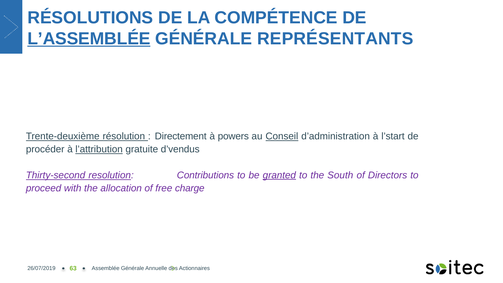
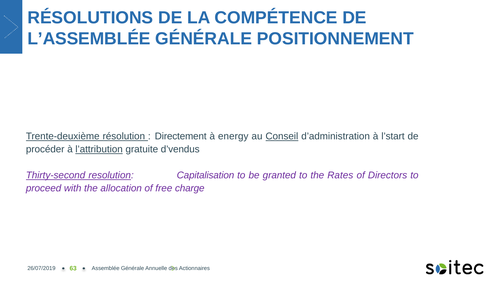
L’ASSEMBLÉE underline: present -> none
REPRÉSENTANTS: REPRÉSENTANTS -> POSITIONNEMENT
powers: powers -> energy
Contributions: Contributions -> Capitalisation
granted underline: present -> none
South: South -> Rates
